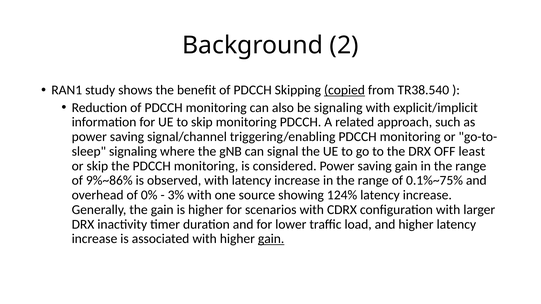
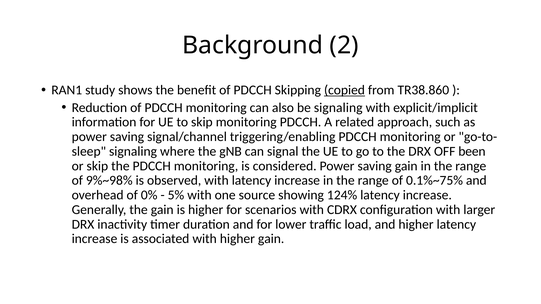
TR38.540: TR38.540 -> TR38.860
least: least -> been
9%~86%: 9%~86% -> 9%~98%
3%: 3% -> 5%
gain at (271, 239) underline: present -> none
